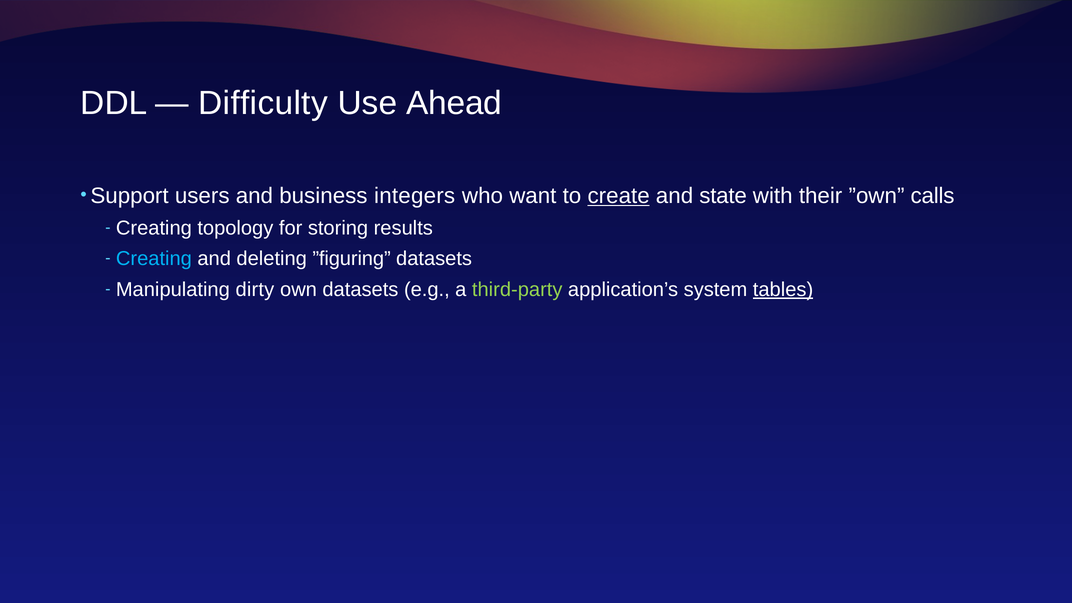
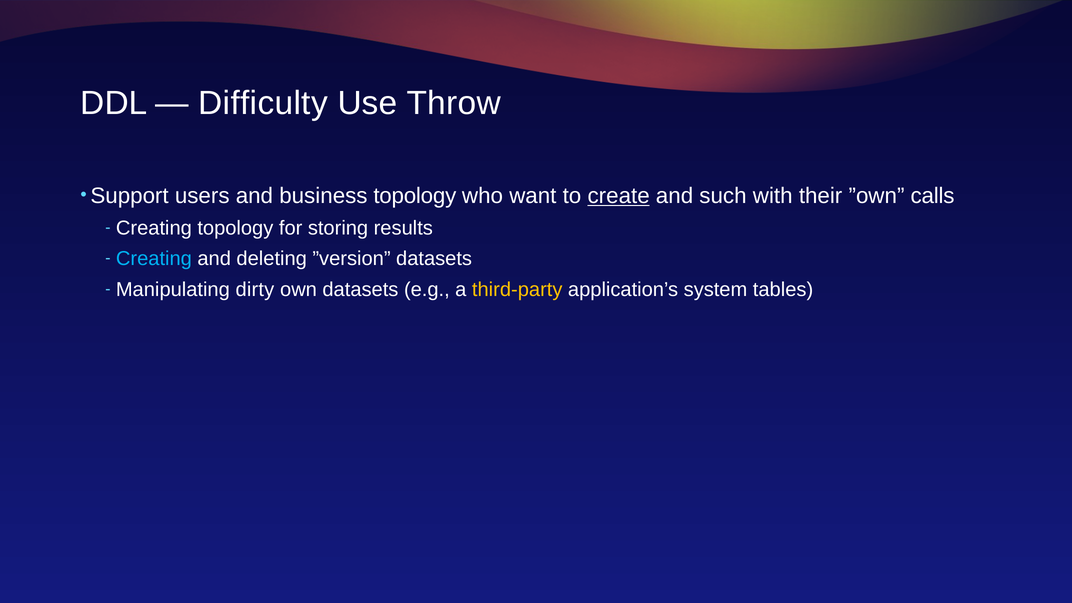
Ahead: Ahead -> Throw
business integers: integers -> topology
state: state -> such
”figuring: ”figuring -> ”version
third-party colour: light green -> yellow
tables underline: present -> none
